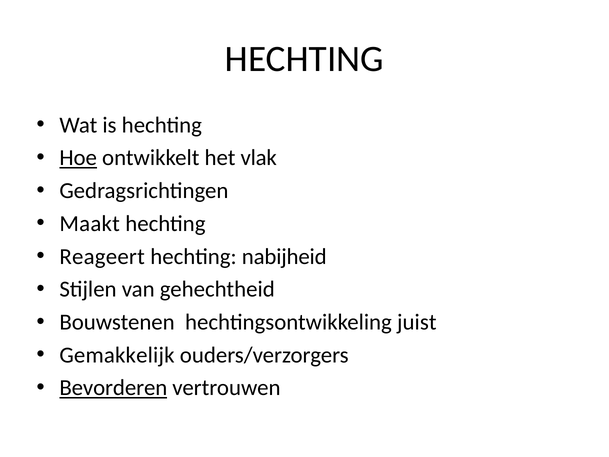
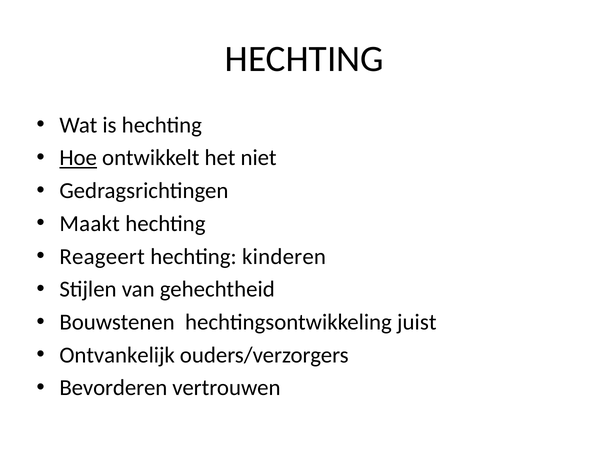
vlak: vlak -> niet
nabijheid: nabijheid -> kinderen
Gemakkelijk: Gemakkelijk -> Ontvankelijk
Bevorderen underline: present -> none
